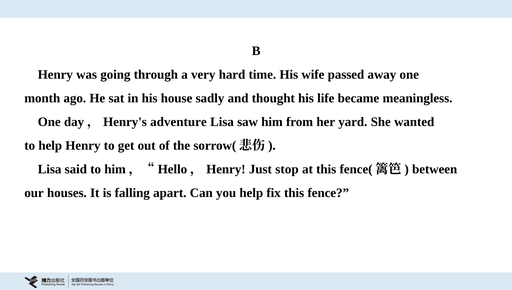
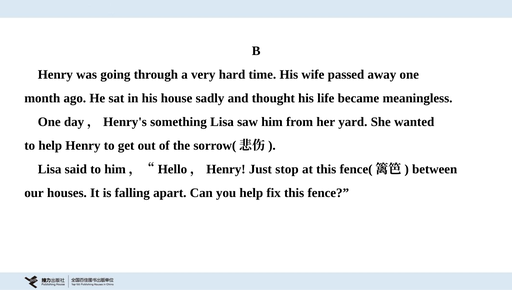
adventure: adventure -> something
